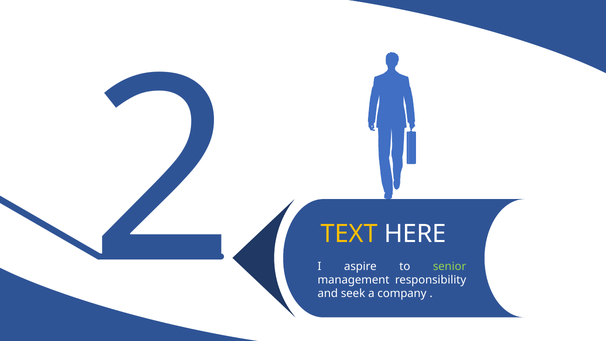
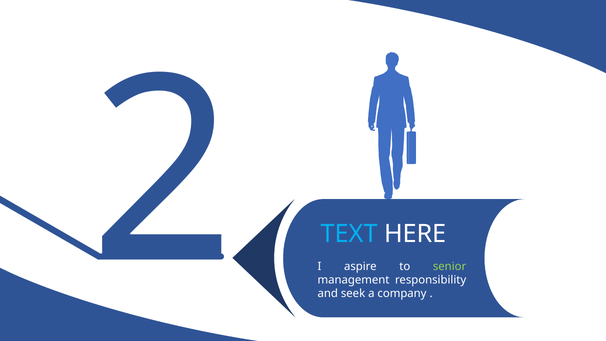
TEXT colour: yellow -> light blue
